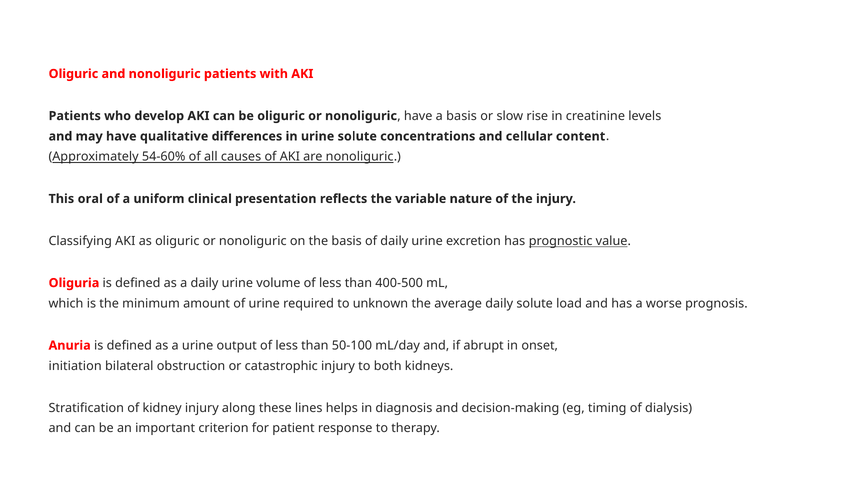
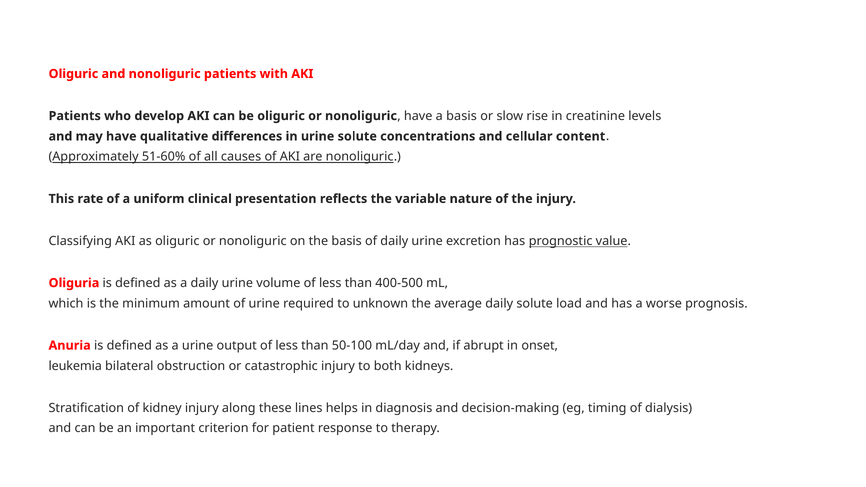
54-60%: 54-60% -> 51-60%
oral: oral -> rate
initiation: initiation -> leukemia
